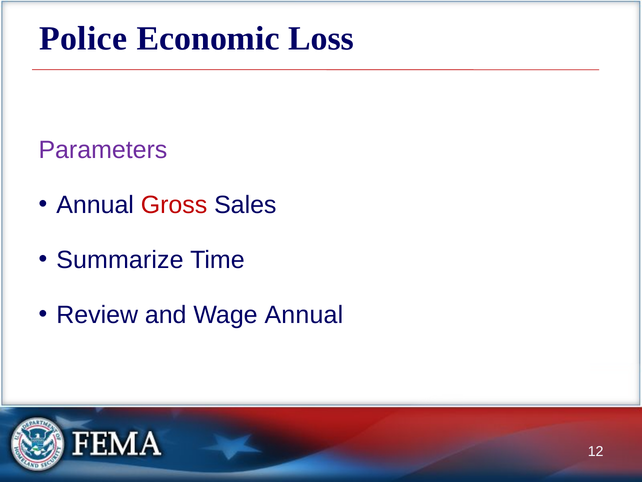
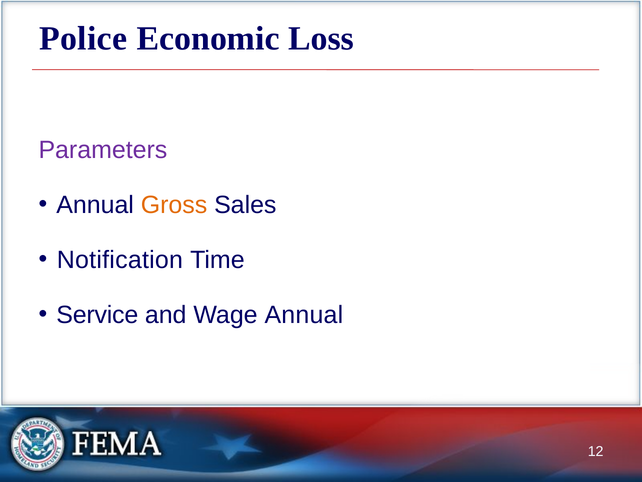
Gross colour: red -> orange
Summarize: Summarize -> Notification
Review: Review -> Service
